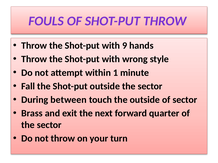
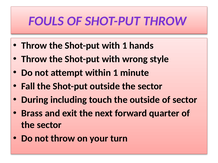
with 9: 9 -> 1
between: between -> including
